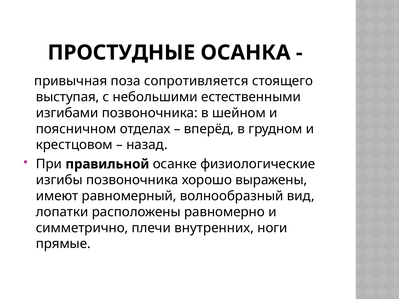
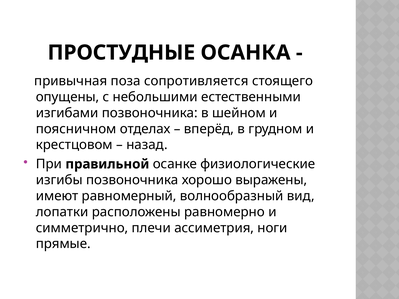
выступая: выступая -> опущены
внутренних: внутренних -> ассиметрия
